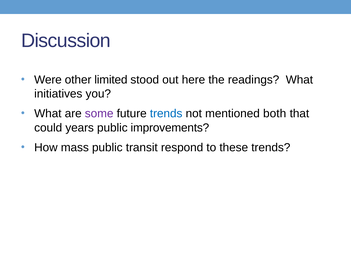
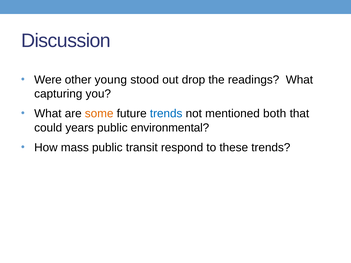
limited: limited -> young
here: here -> drop
initiatives: initiatives -> capturing
some colour: purple -> orange
improvements: improvements -> environmental
